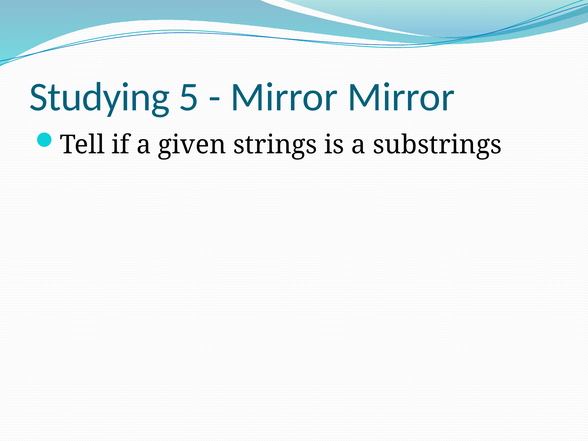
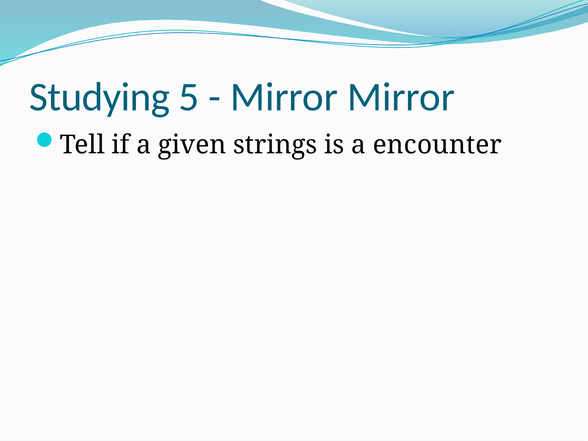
substrings: substrings -> encounter
